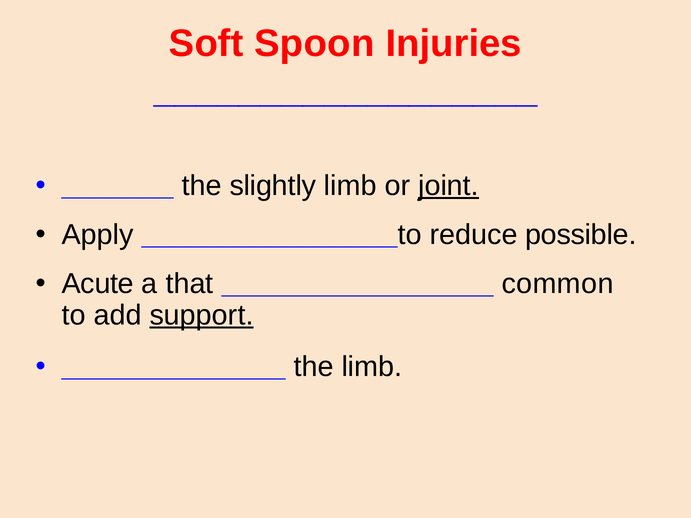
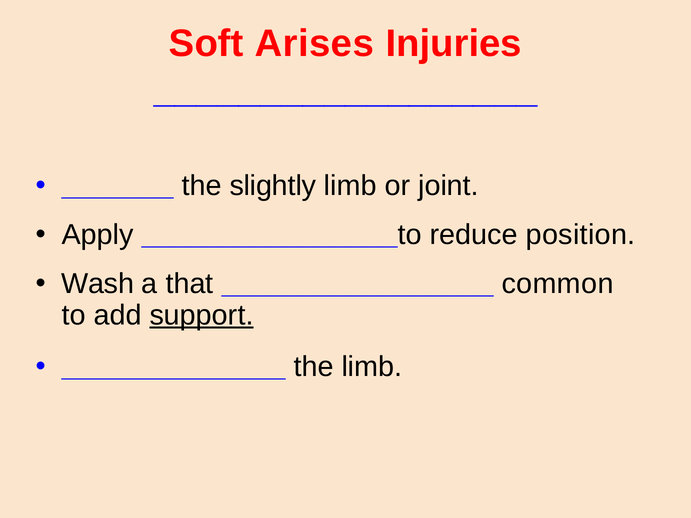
Spoon: Spoon -> Arises
joint underline: present -> none
possible: possible -> position
Acute: Acute -> Wash
